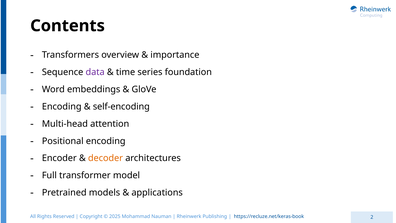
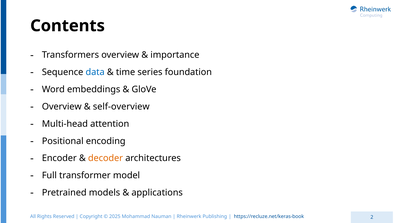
data colour: purple -> blue
Encoding at (62, 106): Encoding -> Overview
self-encoding: self-encoding -> self-overview
